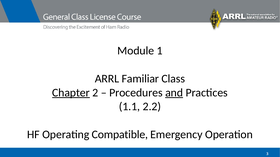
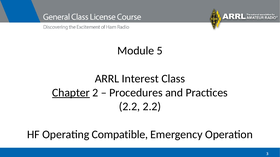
1: 1 -> 5
Familiar: Familiar -> Interest
and underline: present -> none
1.1 at (130, 107): 1.1 -> 2.2
